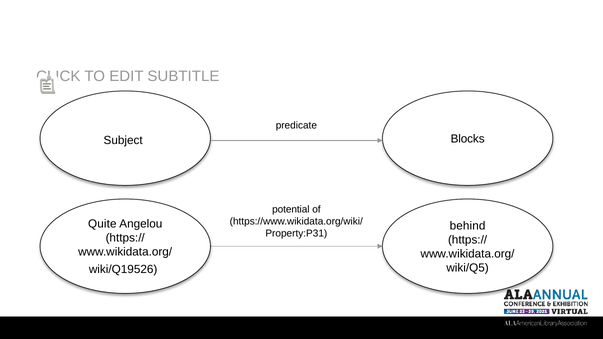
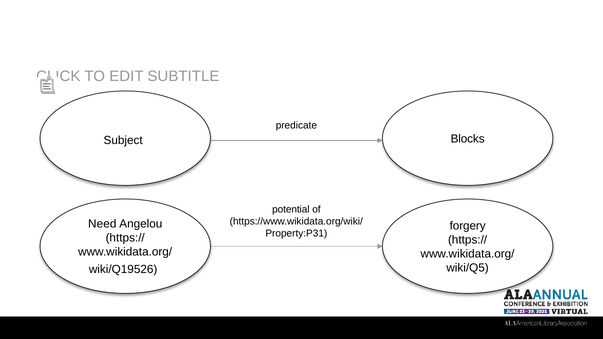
Quite: Quite -> Need
behind: behind -> forgery
